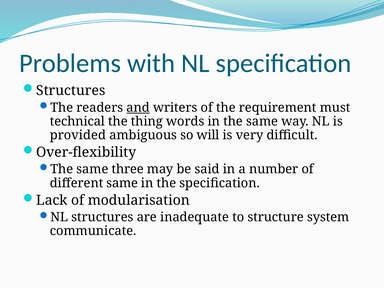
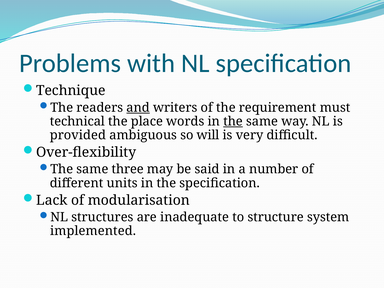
Structures at (71, 91): Structures -> Technique
thing: thing -> place
the at (233, 121) underline: none -> present
different same: same -> units
communicate: communicate -> implemented
